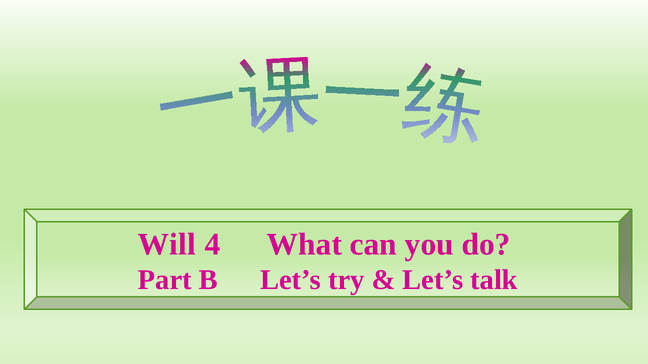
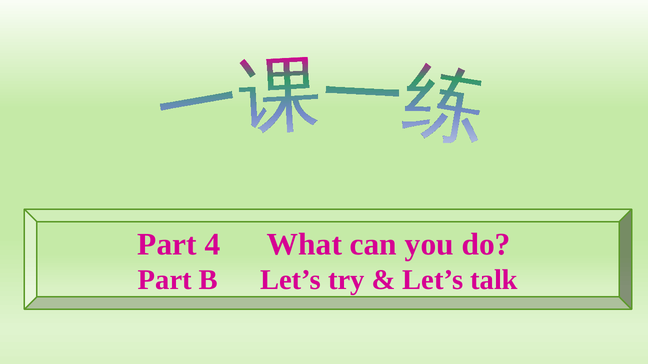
Will at (167, 245): Will -> Part
